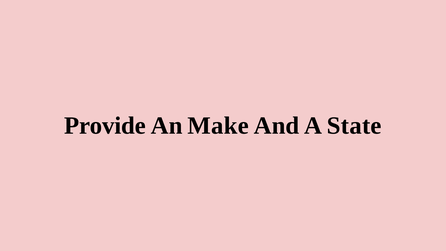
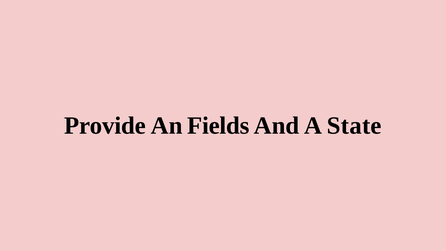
Make: Make -> Fields
